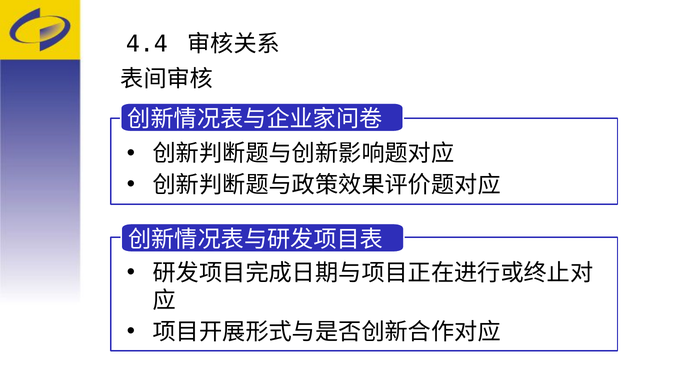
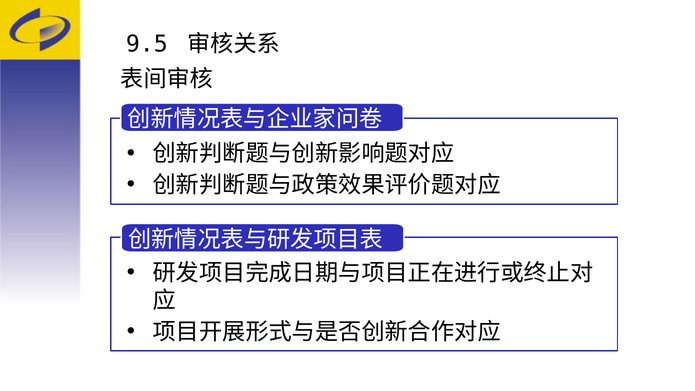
4.4: 4.4 -> 9.5
